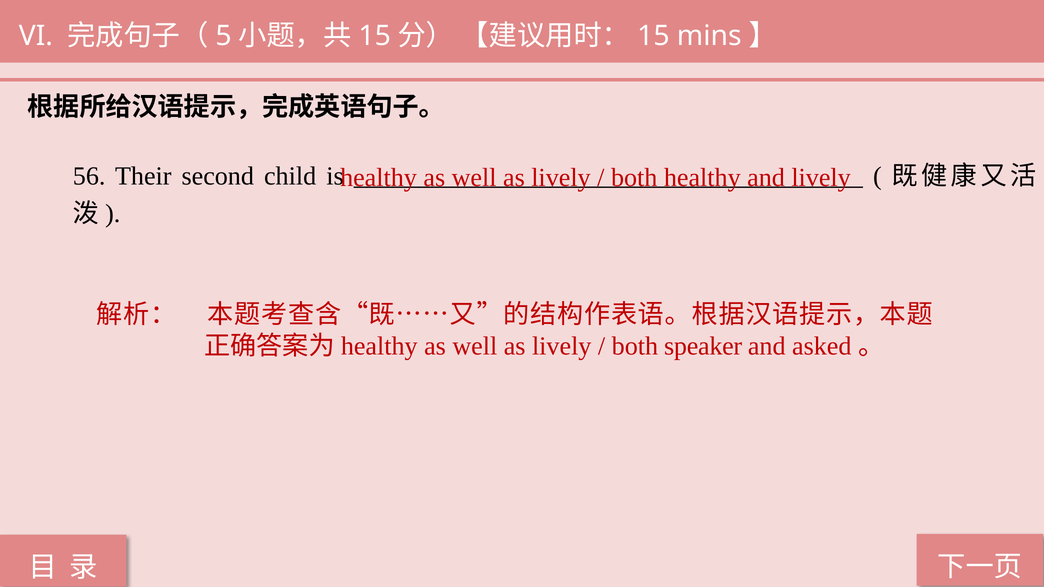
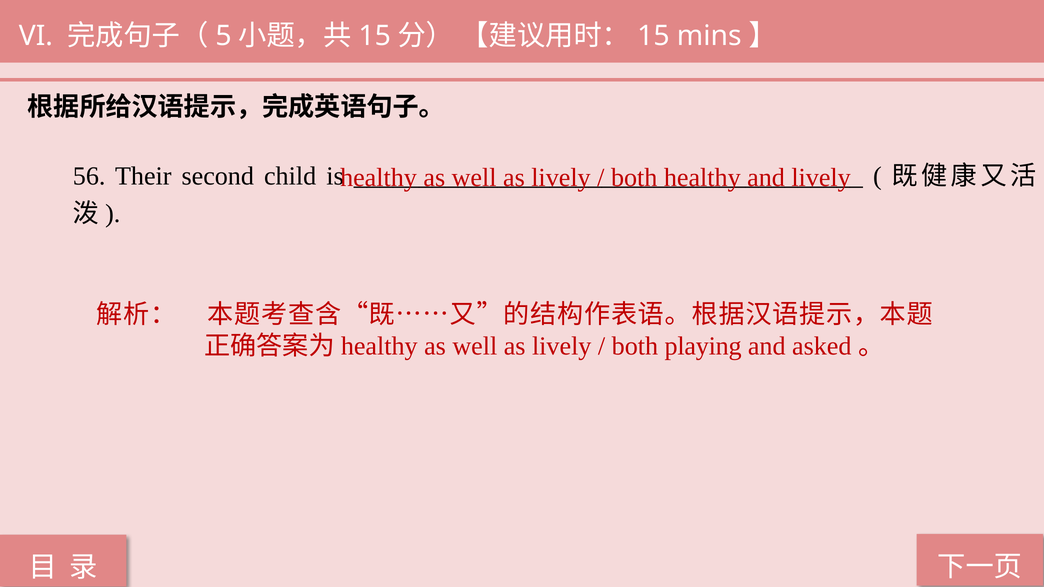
speaker: speaker -> playing
